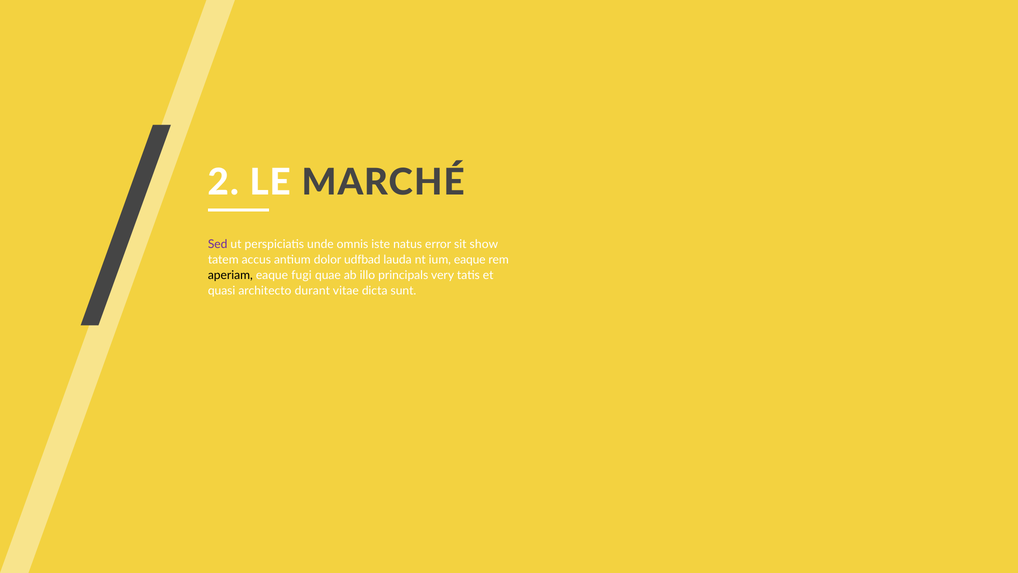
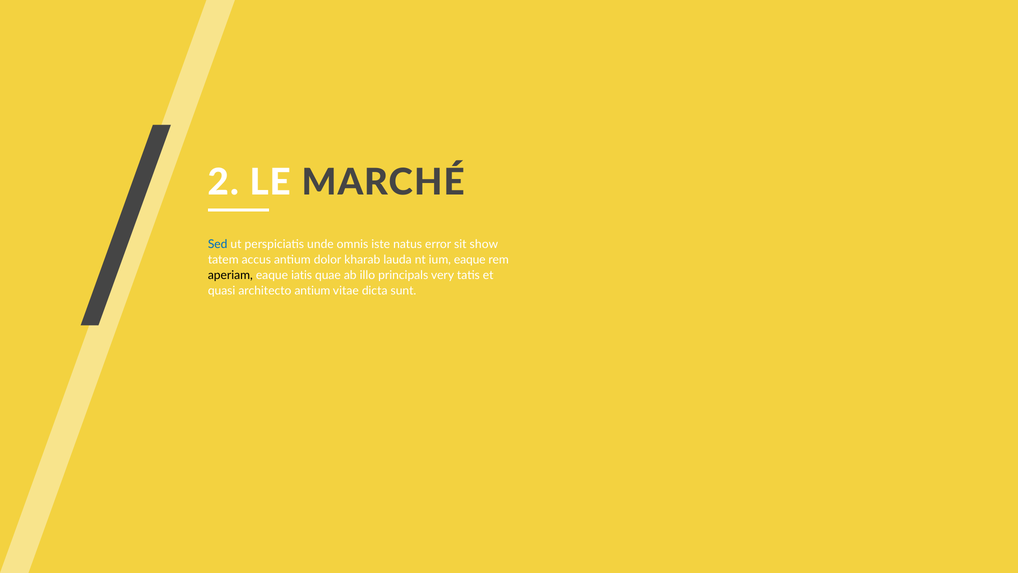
Sed colour: purple -> blue
udfbad: udfbad -> kharab
fugi: fugi -> iatis
architecto durant: durant -> antium
